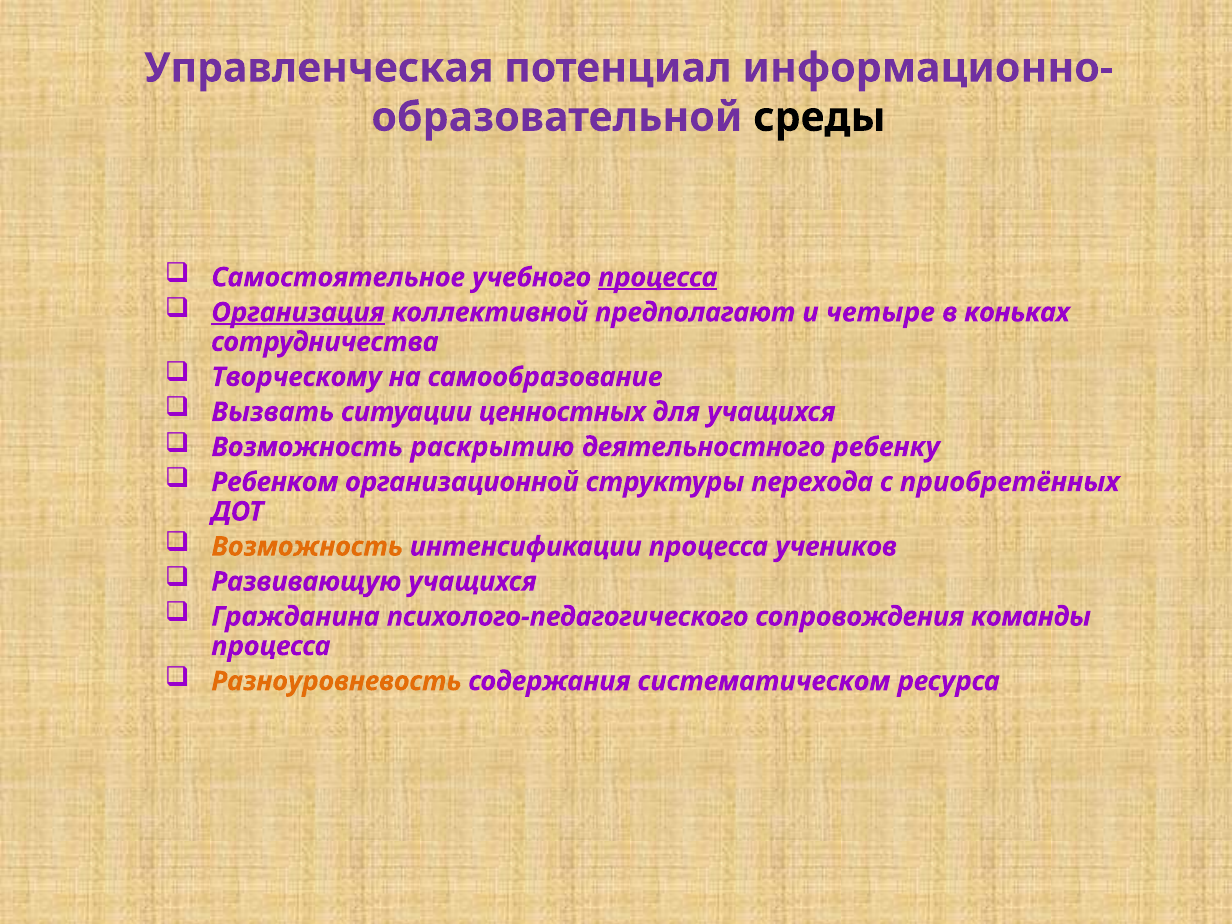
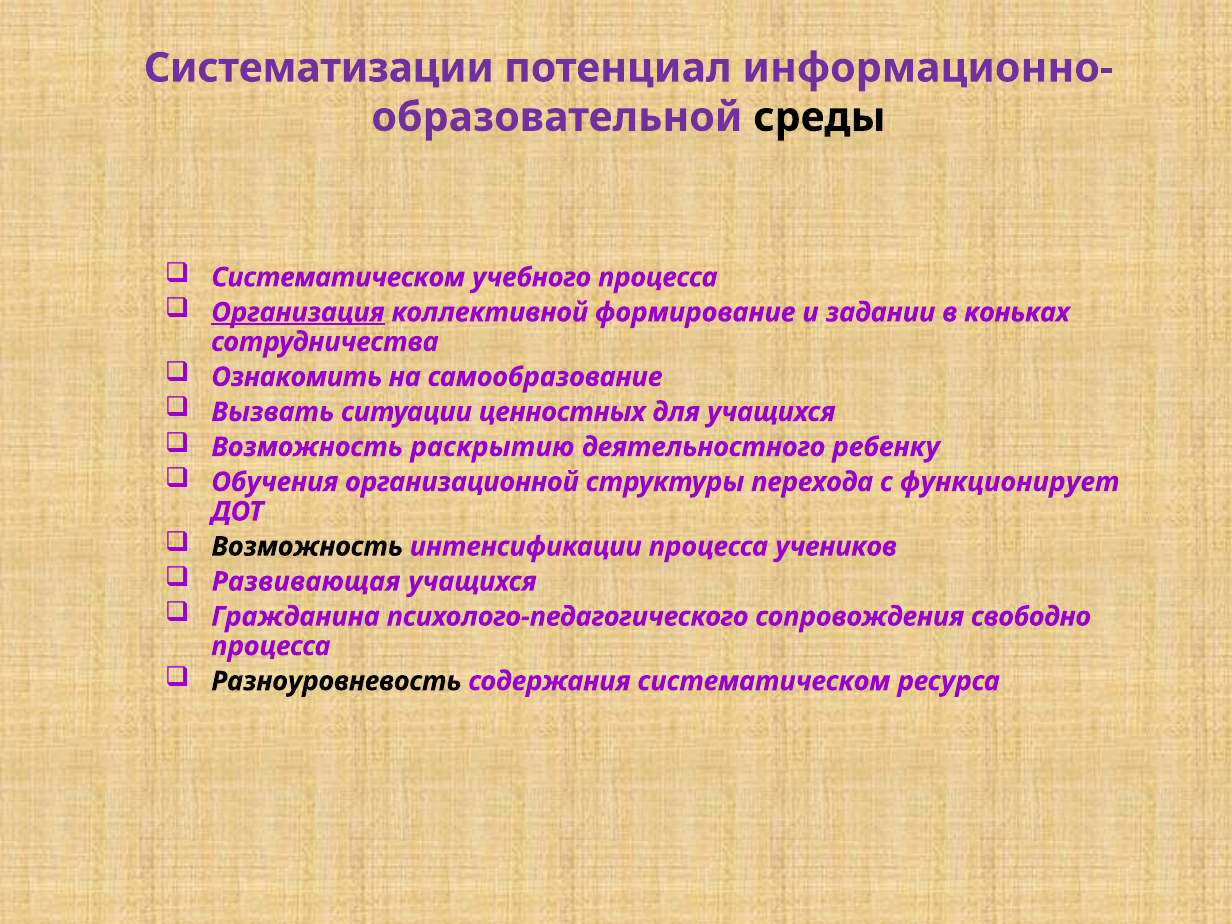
Управленческая: Управленческая -> Систематизации
Самостоятельное at (338, 277): Самостоятельное -> Систематическом
процесса at (658, 277) underline: present -> none
предполагают: предполагают -> формирование
четыре: четыре -> задании
Творческому: Творческому -> Ознакомить
Ребенком: Ребенком -> Обучения
приобретённых: приобретённых -> функционирует
Возможность at (307, 547) colour: orange -> black
Развивающую: Развивающую -> Развивающая
команды: команды -> свободно
Разноуровневость colour: orange -> black
